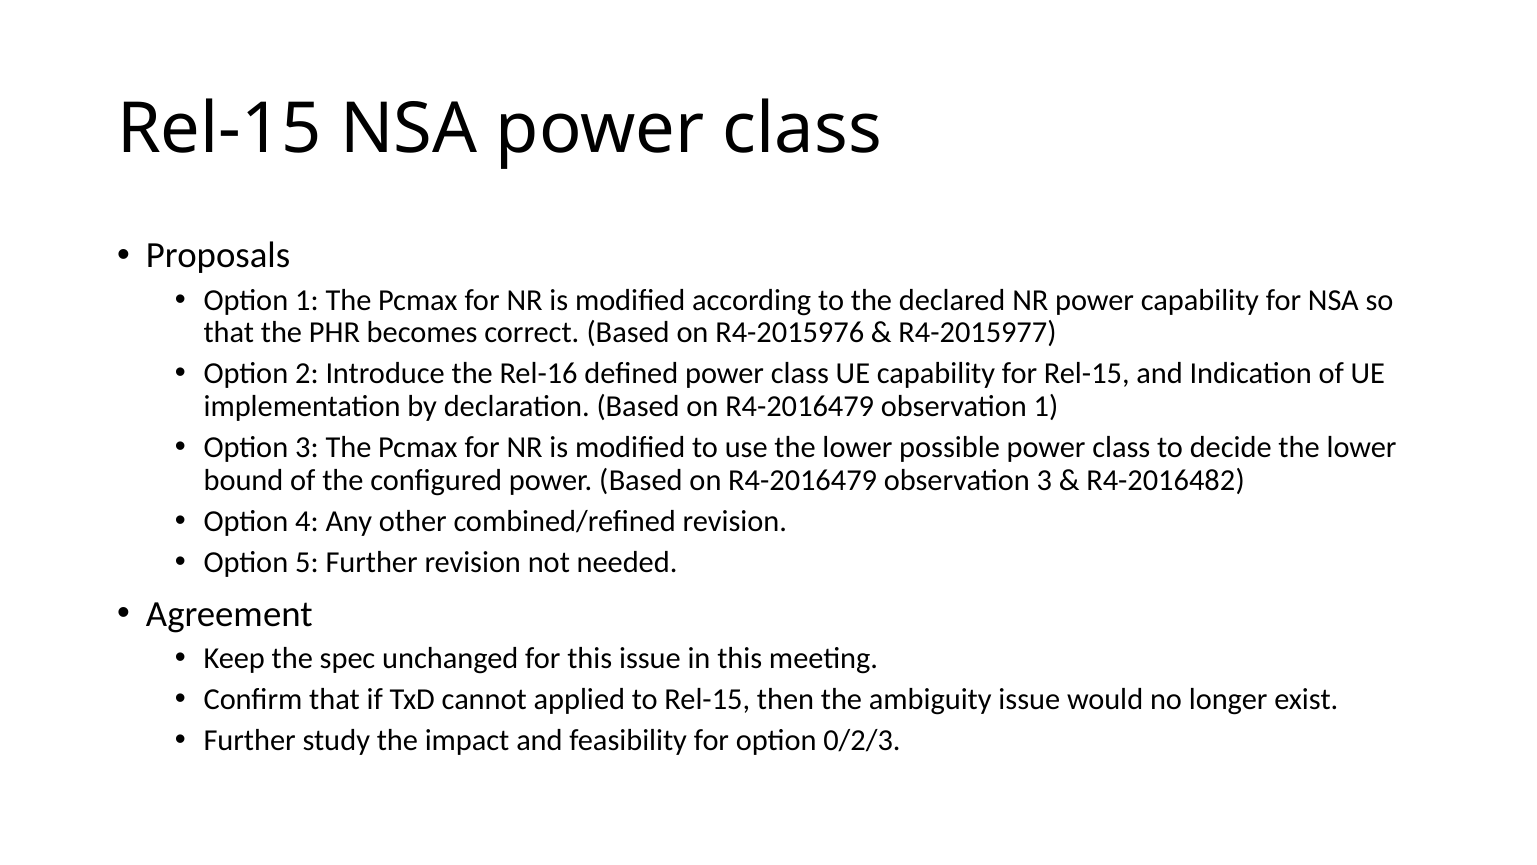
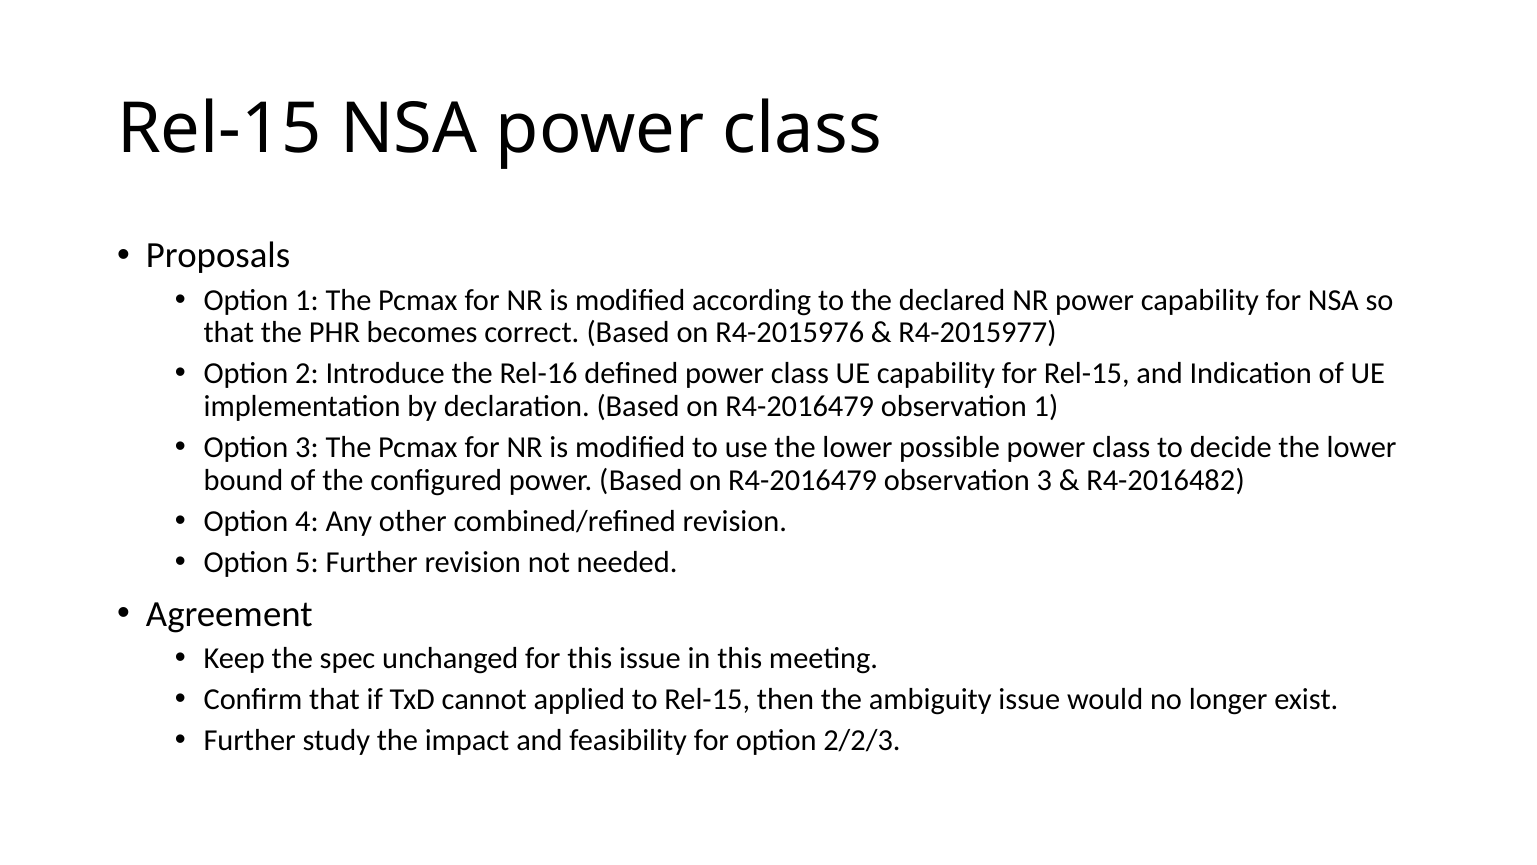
0/2/3: 0/2/3 -> 2/2/3
